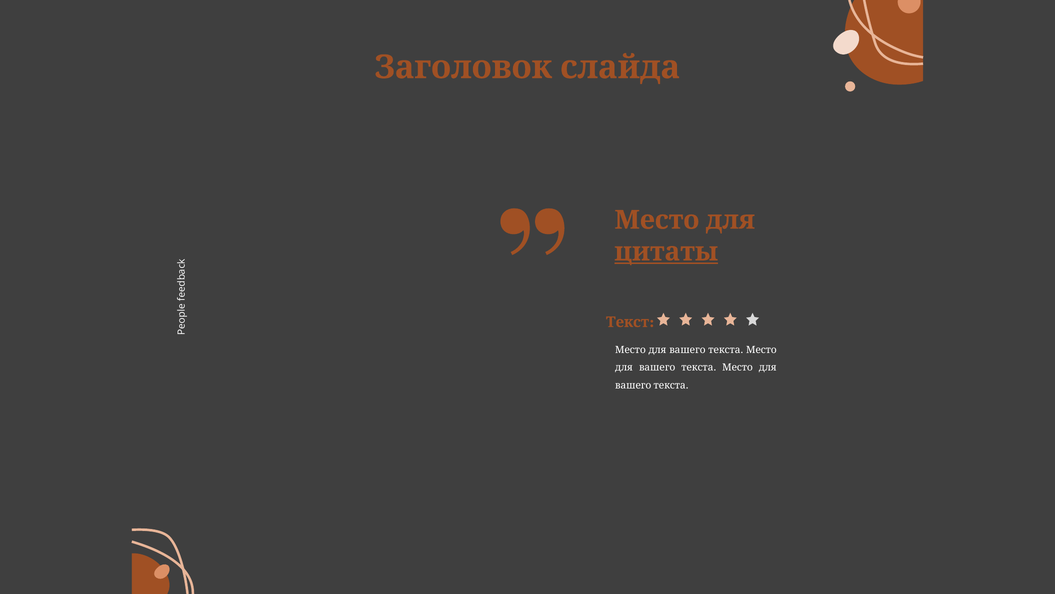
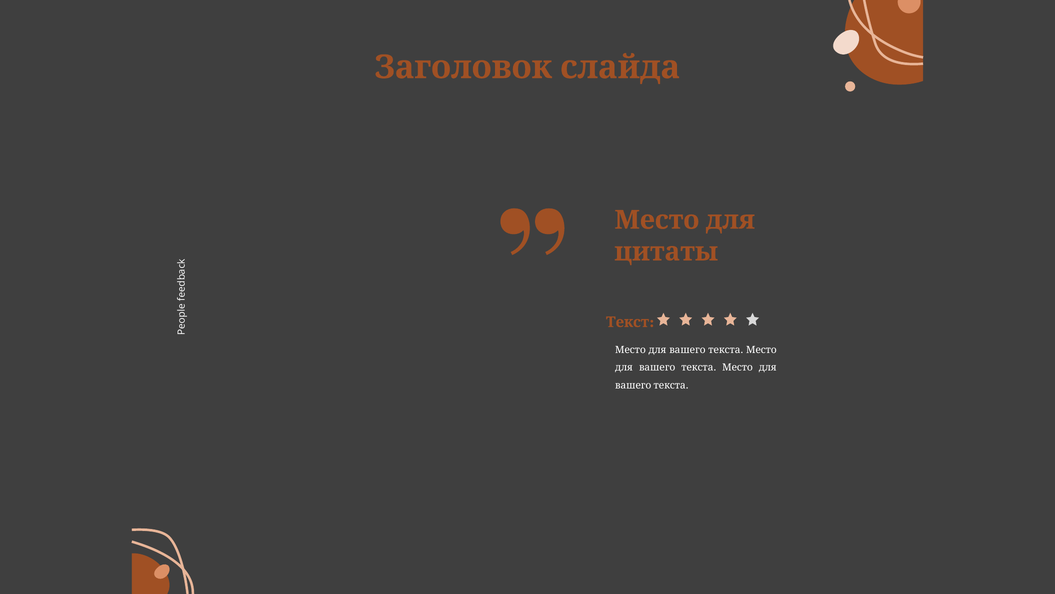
цитаты underline: present -> none
